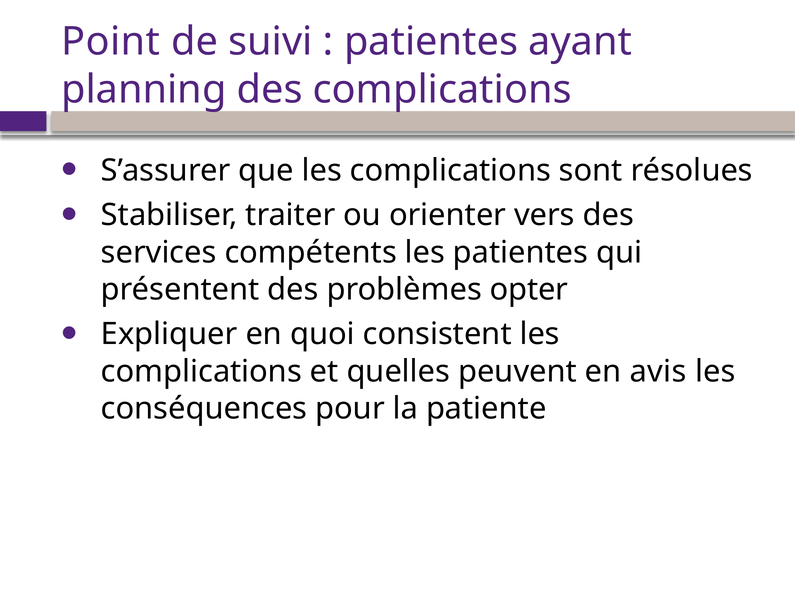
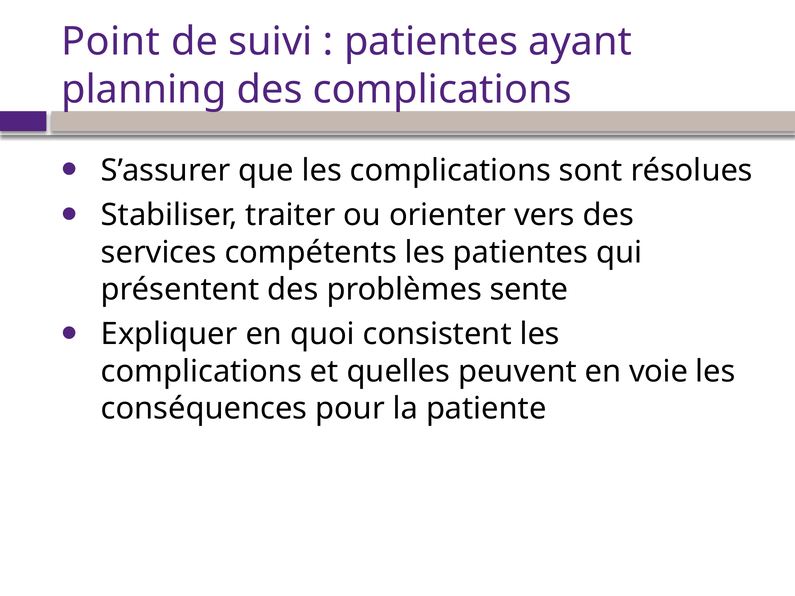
opter: opter -> sente
avis: avis -> voie
